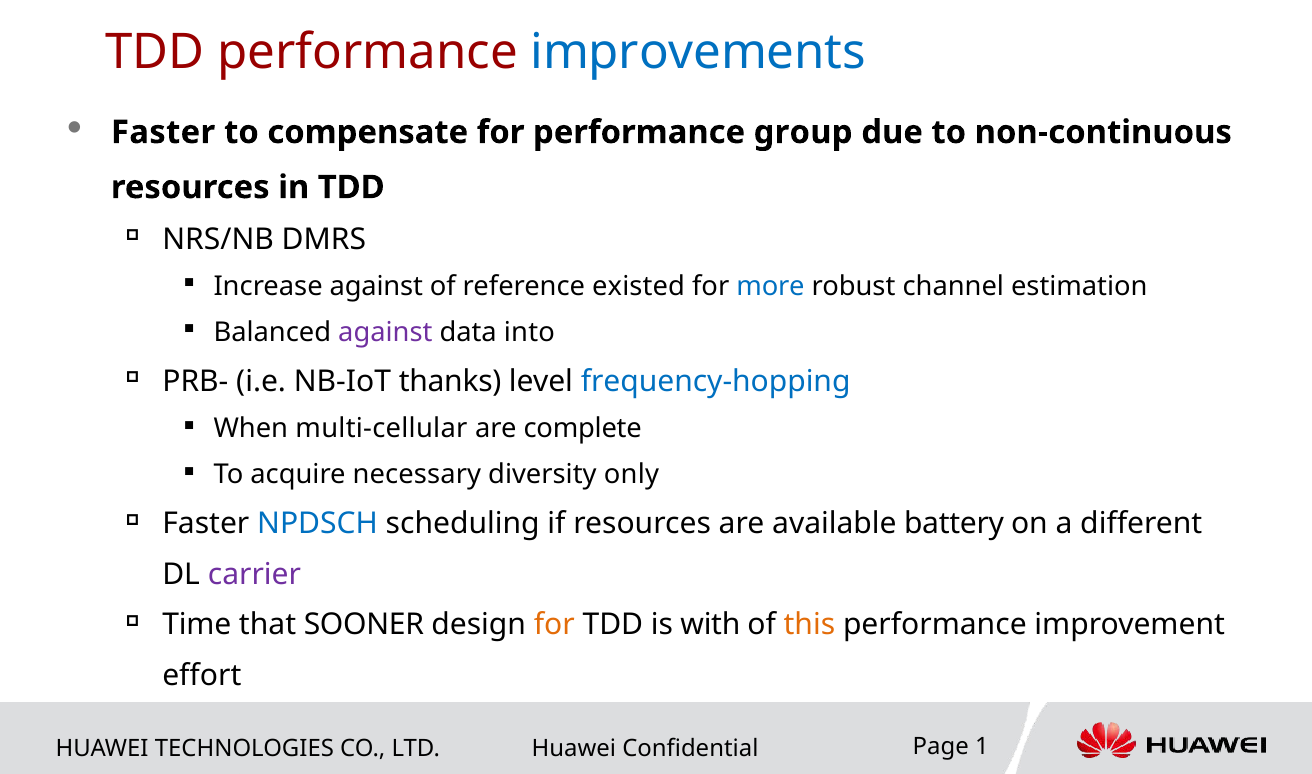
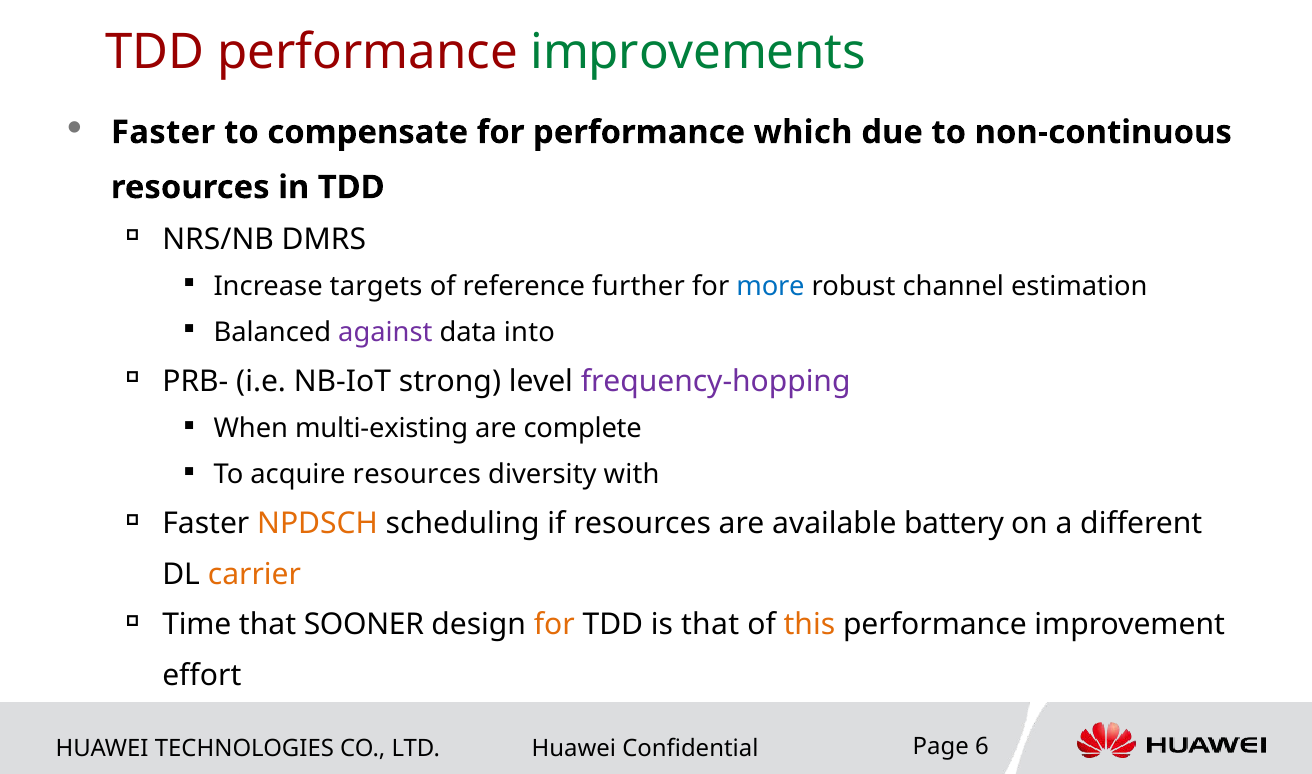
improvements colour: blue -> green
group: group -> which
Increase against: against -> targets
existed: existed -> further
thanks: thanks -> strong
frequency-hopping colour: blue -> purple
multi-cellular: multi-cellular -> multi-existing
acquire necessary: necessary -> resources
only: only -> with
NPDSCH colour: blue -> orange
carrier colour: purple -> orange
is with: with -> that
1: 1 -> 6
